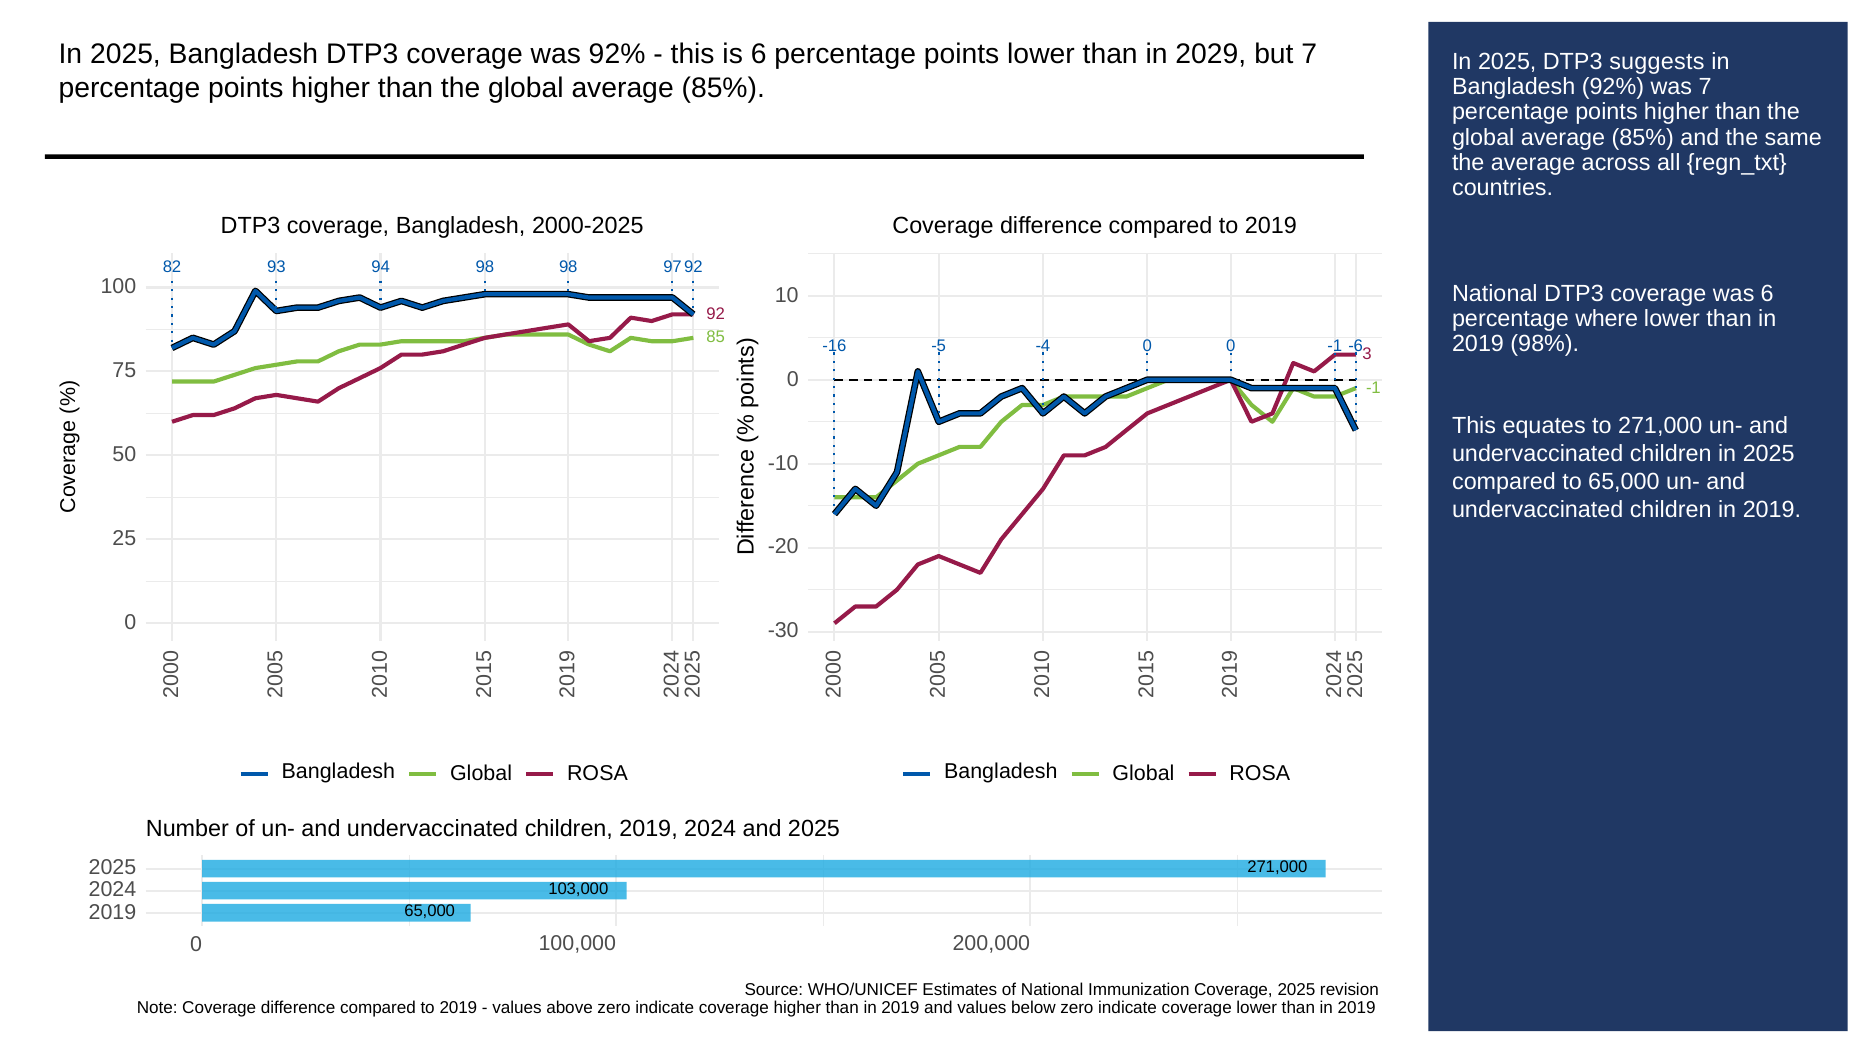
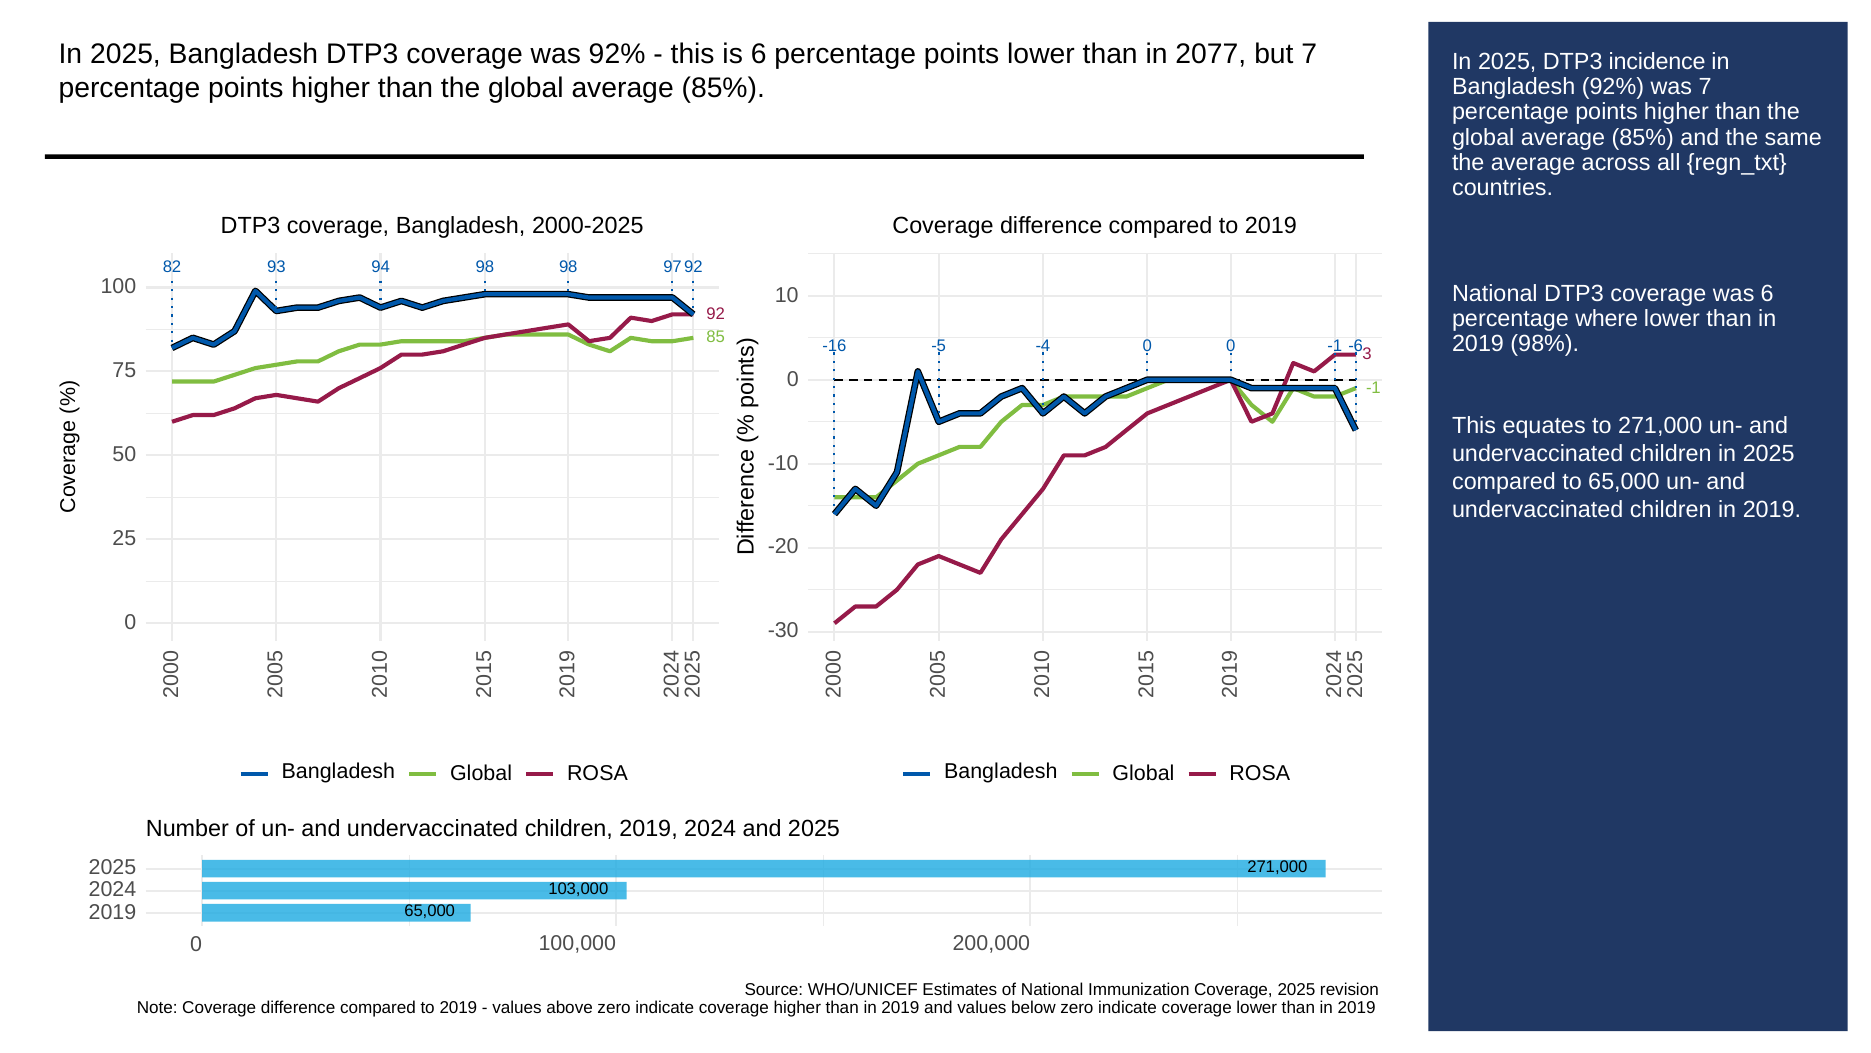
2029: 2029 -> 2077
suggests: suggests -> incidence
